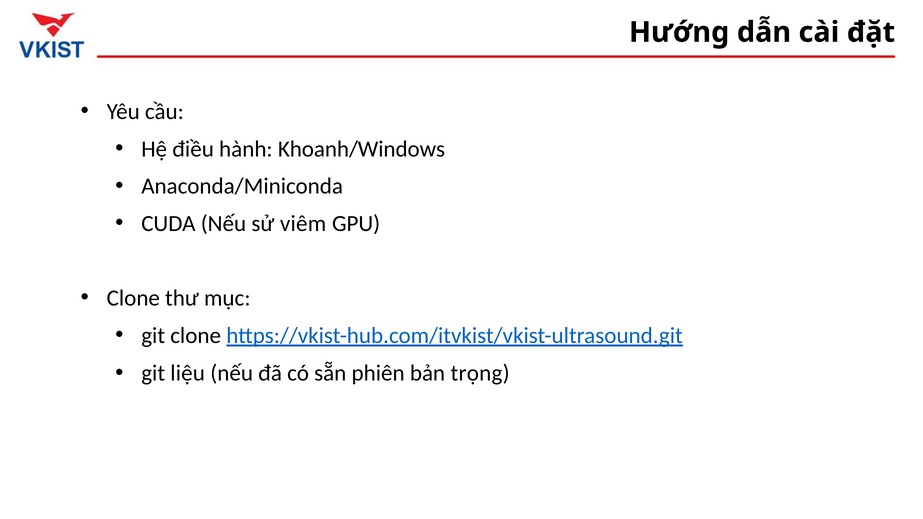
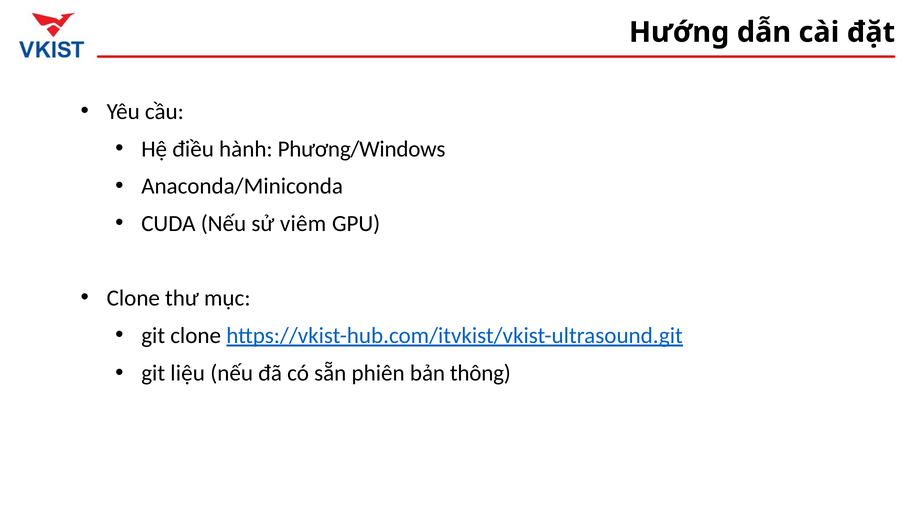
Khoanh/Windows: Khoanh/Windows -> Phương/Windows
trọng: trọng -> thông
